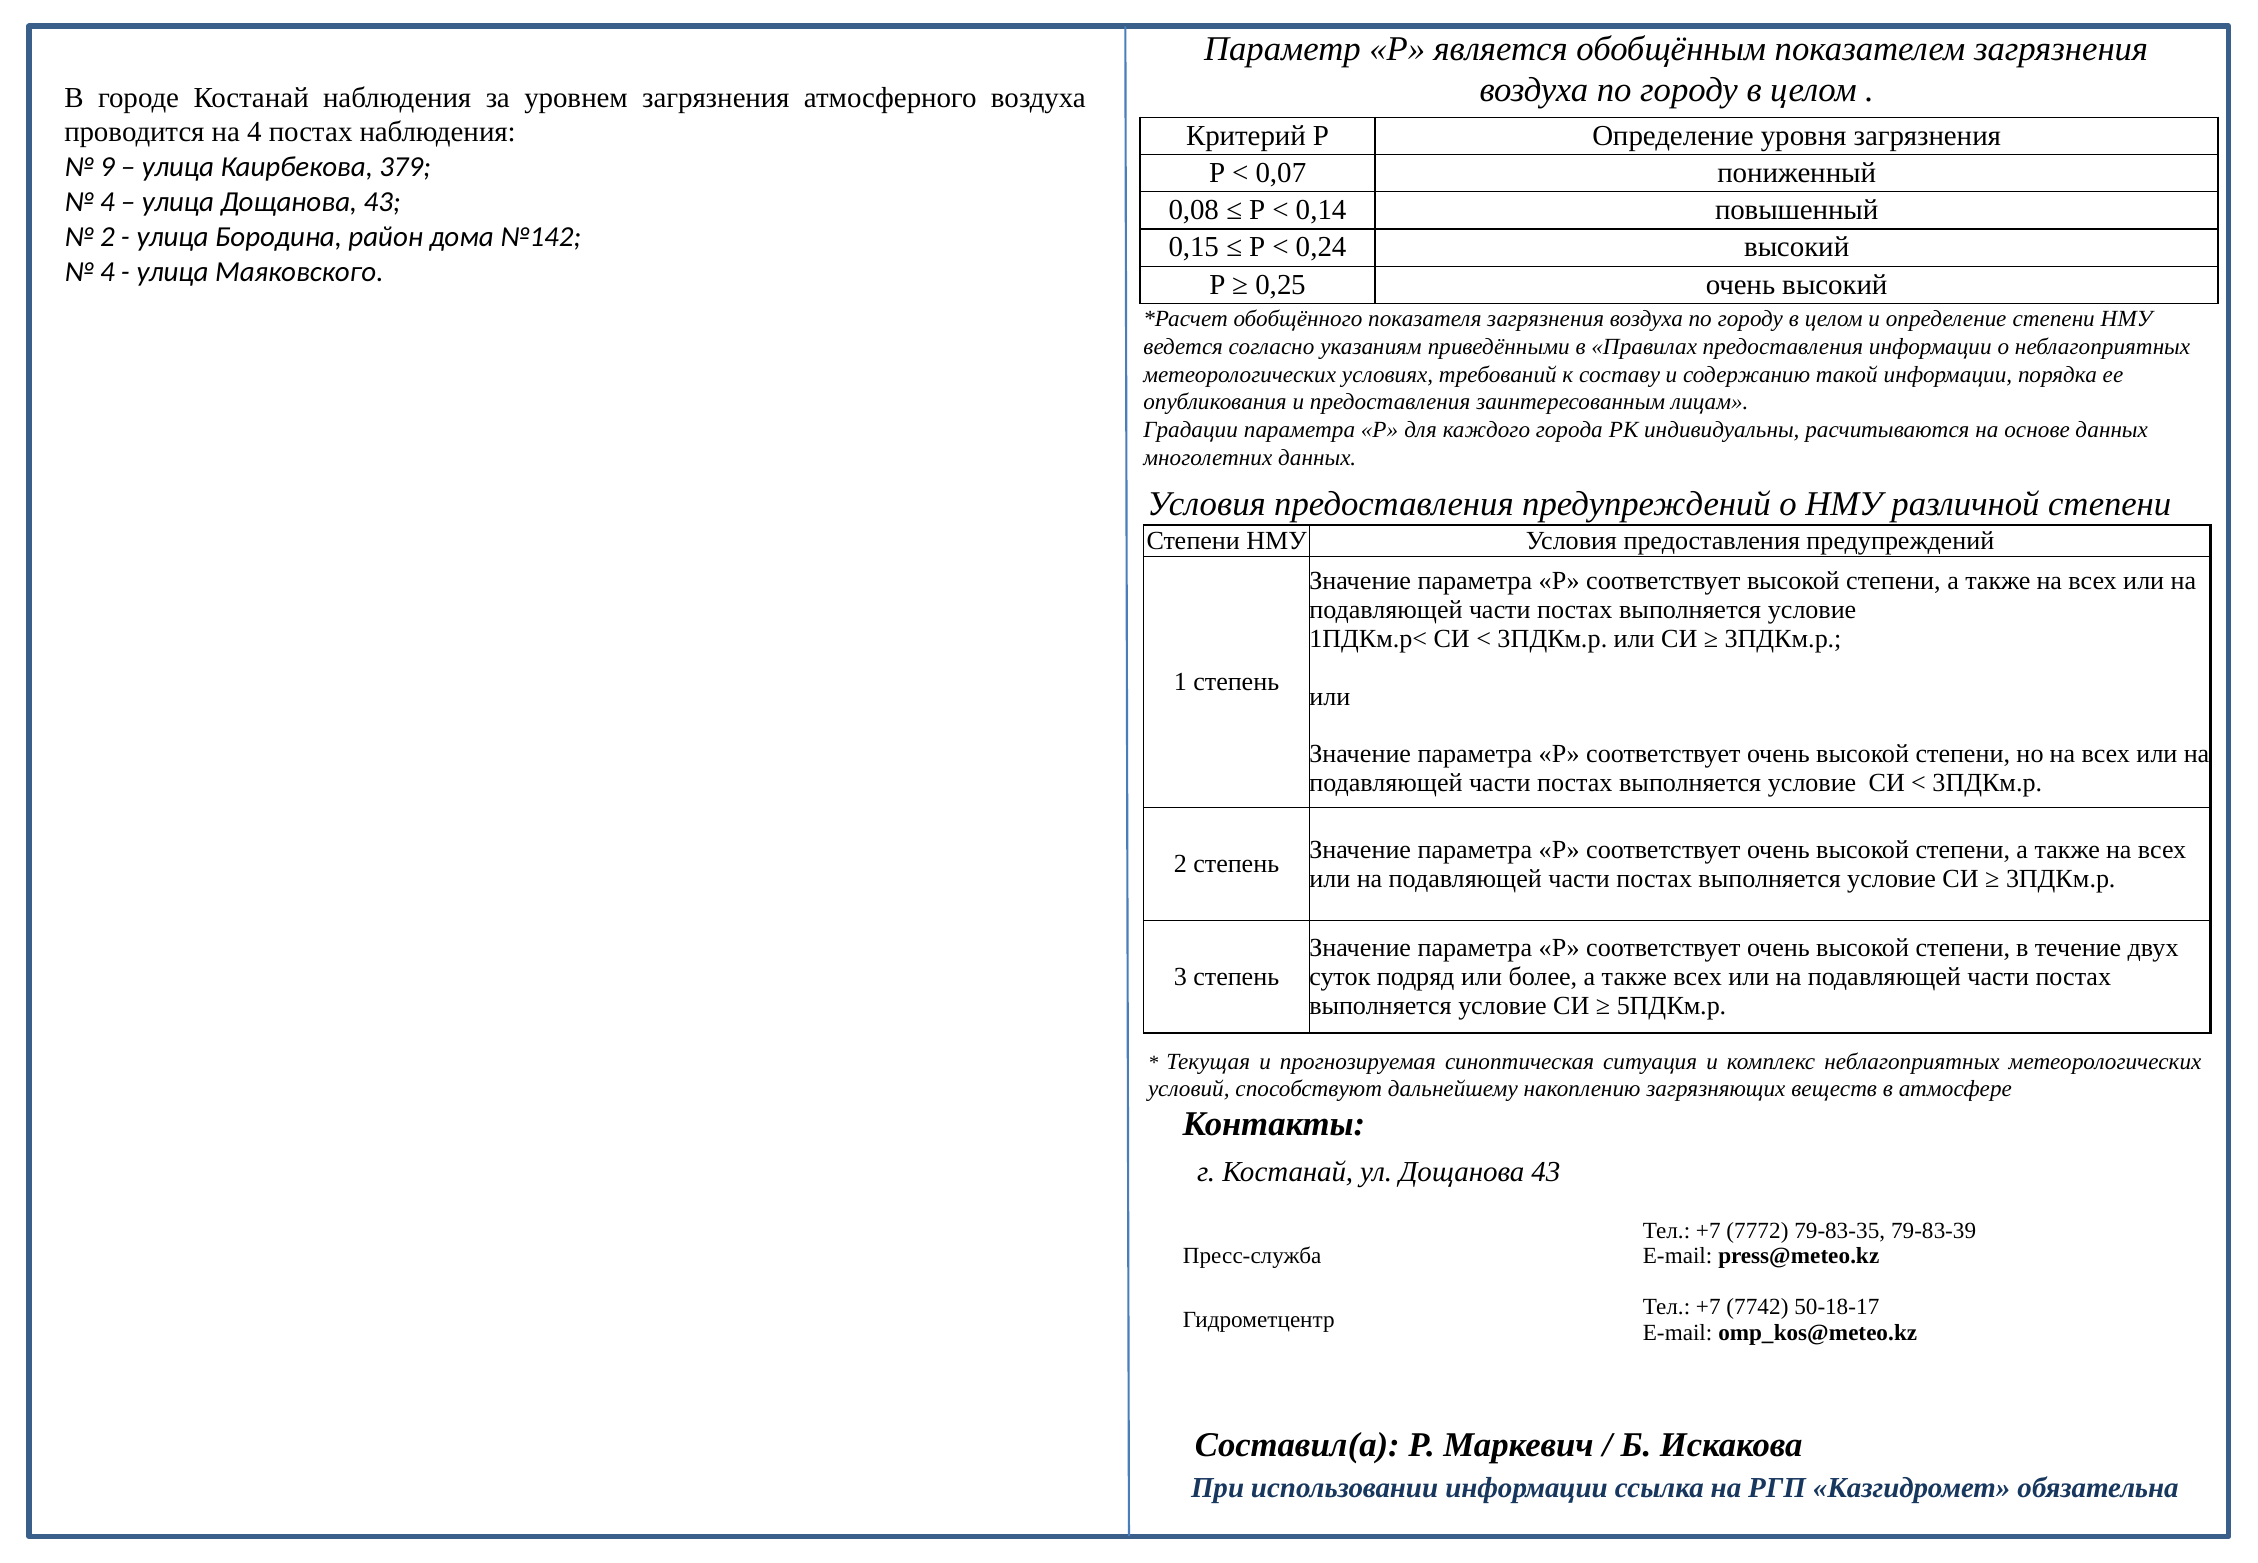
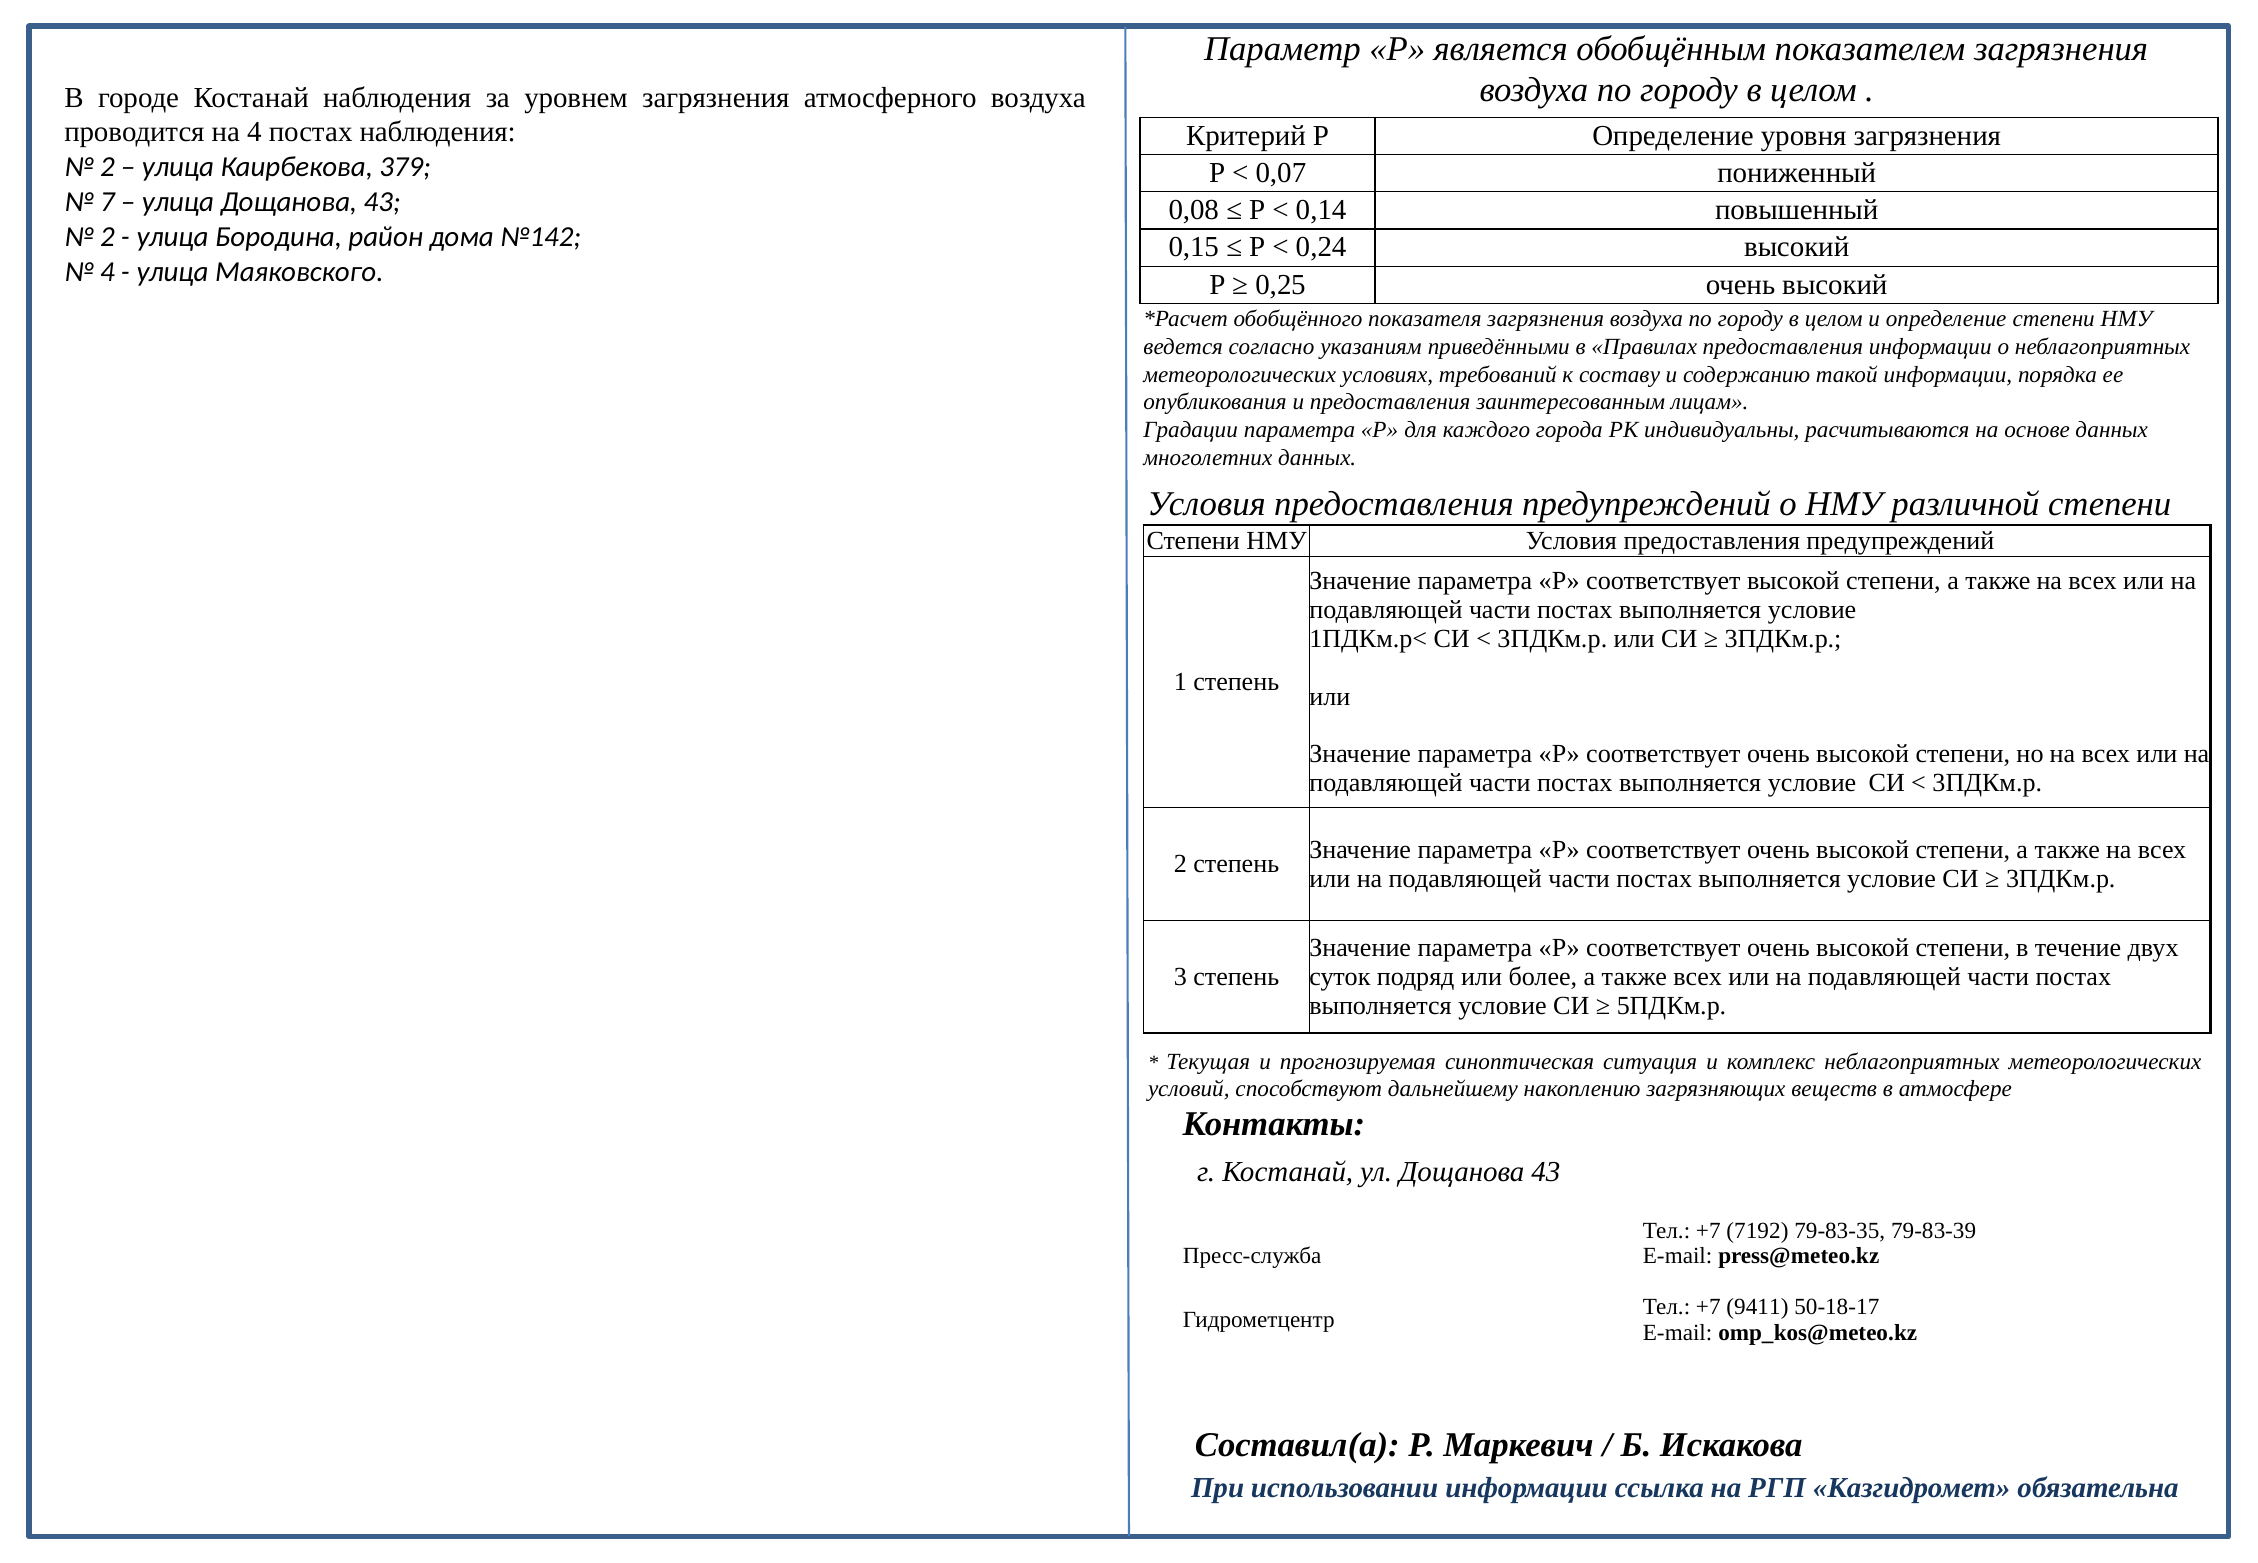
9 at (107, 167): 9 -> 2
4 at (107, 202): 4 -> 7
7772: 7772 -> 7192
7742: 7742 -> 9411
